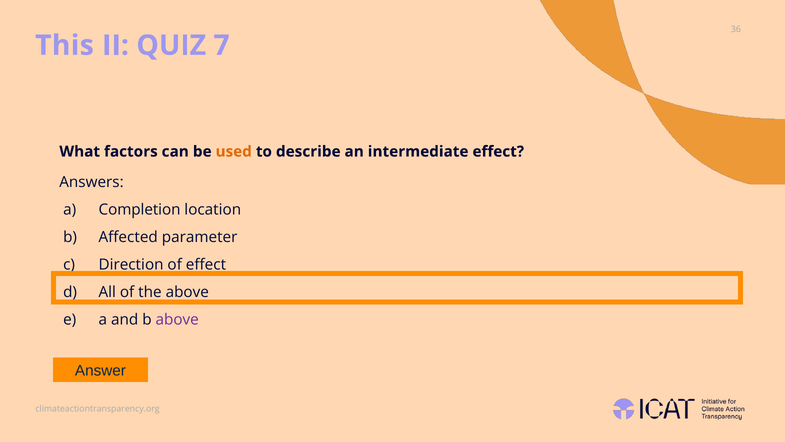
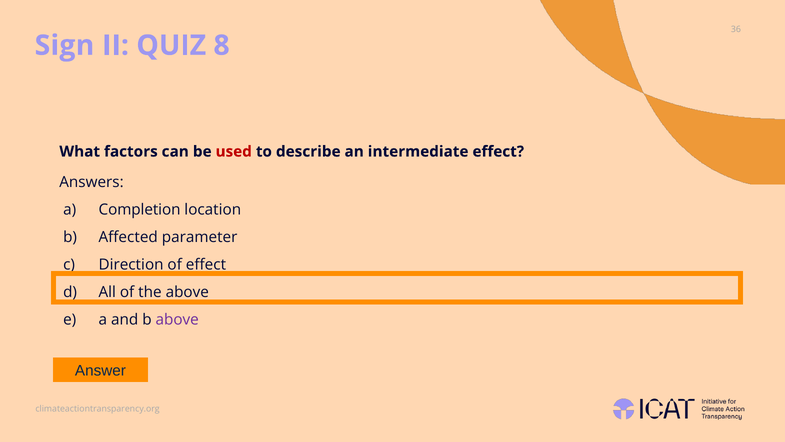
This: This -> Sign
7: 7 -> 8
used colour: orange -> red
